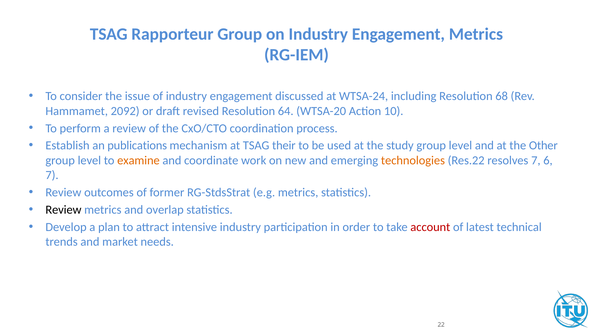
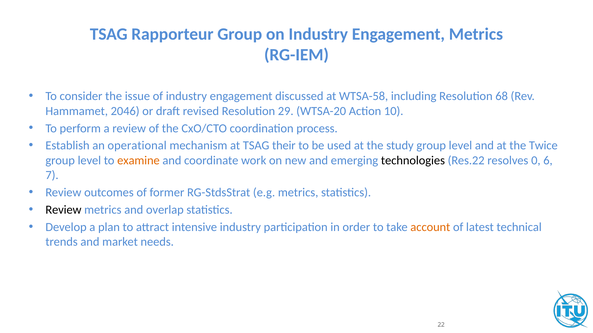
WTSA-24: WTSA-24 -> WTSA-58
2092: 2092 -> 2046
64: 64 -> 29
publications: publications -> operational
Other: Other -> Twice
technologies colour: orange -> black
resolves 7: 7 -> 0
account colour: red -> orange
